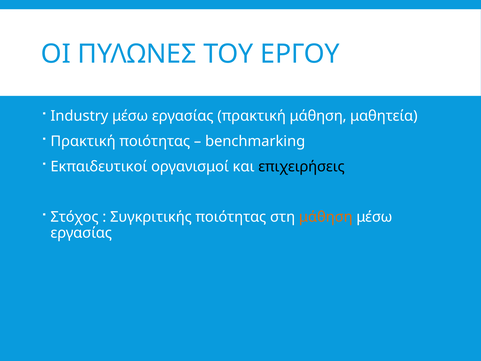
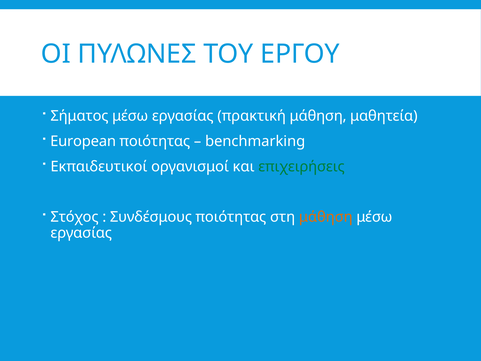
Industry: Industry -> Σήματος
Πρακτική at (83, 141): Πρακτική -> European
επιχειρήσεις colour: black -> green
Συγκριτικής: Συγκριτικής -> Συνδέσμους
